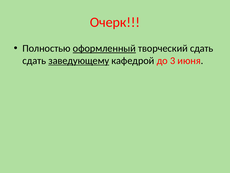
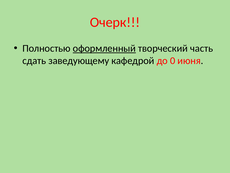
творческий сдать: сдать -> часть
заведующему underline: present -> none
3: 3 -> 0
